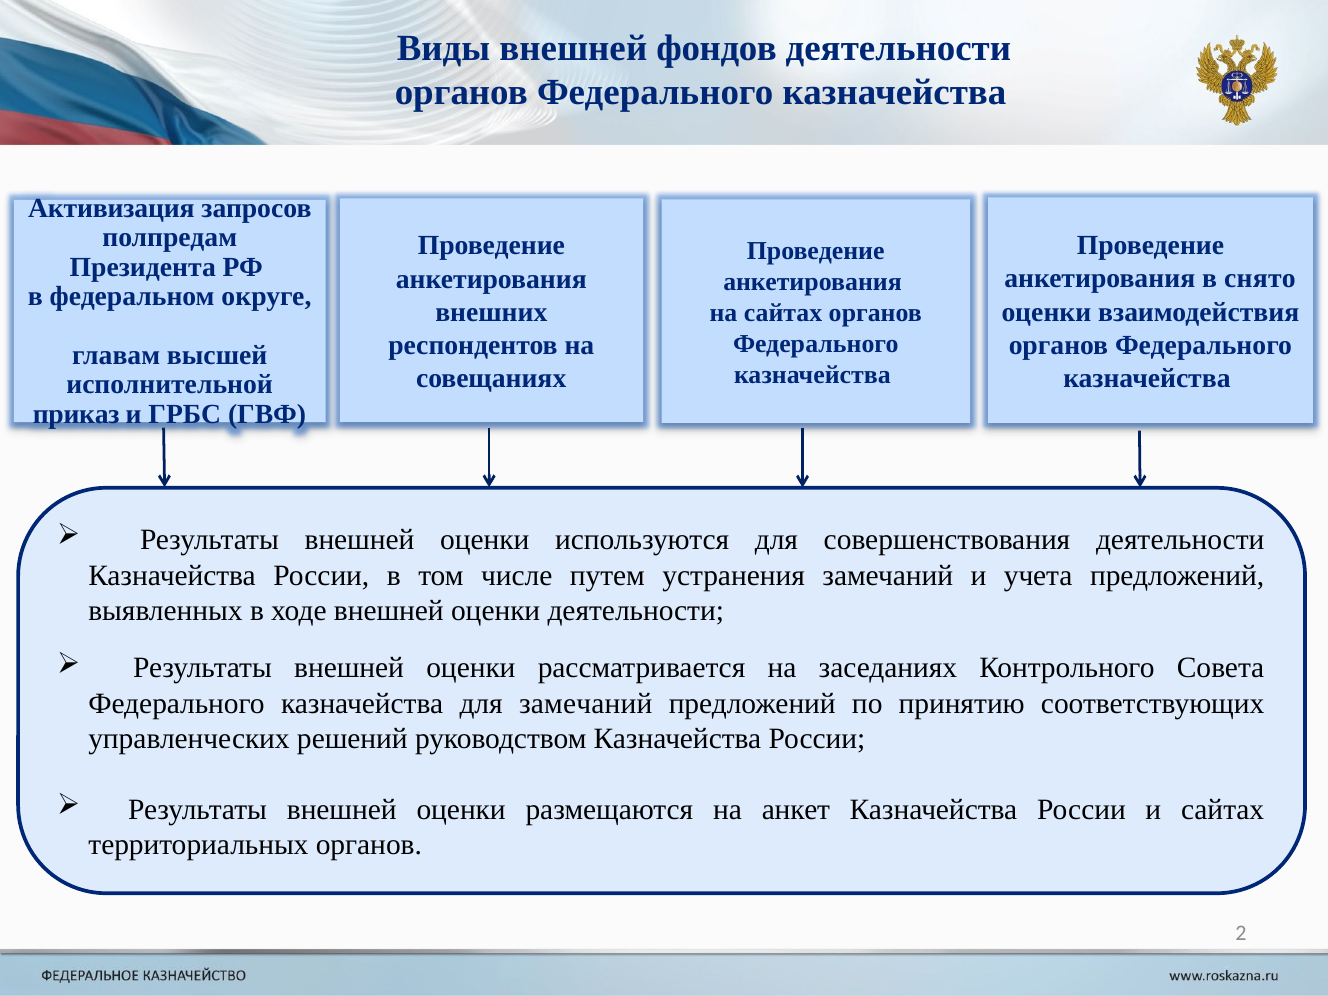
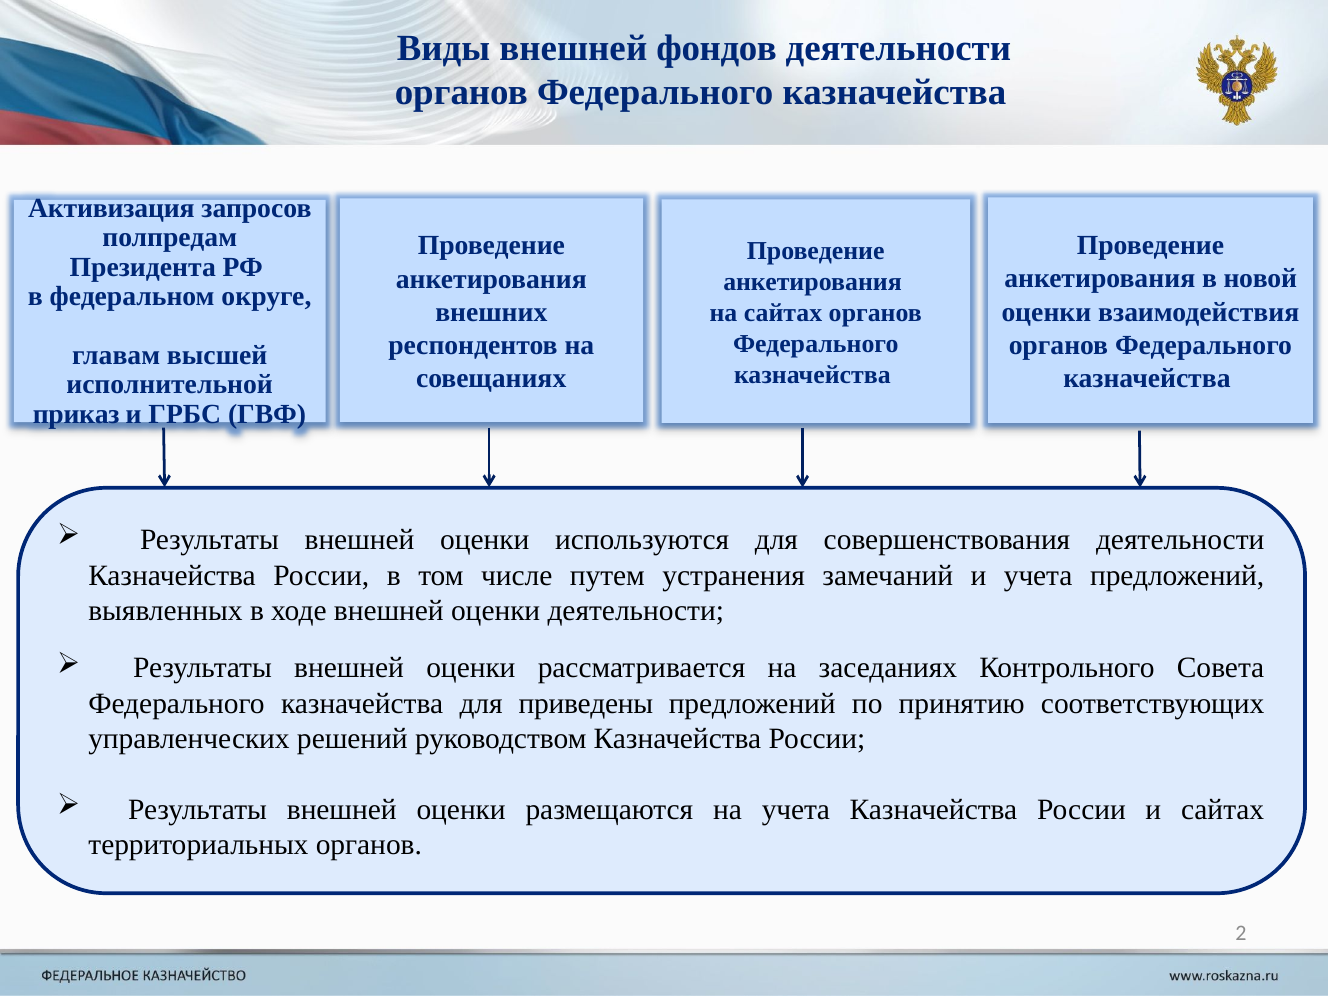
снято: снято -> новой
для замечаний: замечаний -> приведены
на анкет: анкет -> учета
